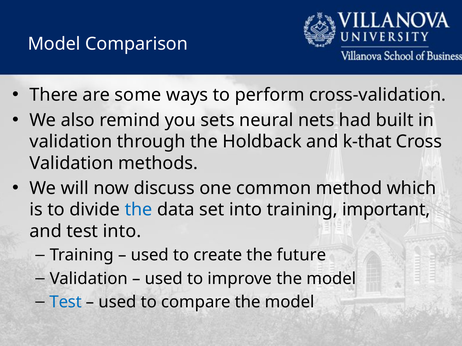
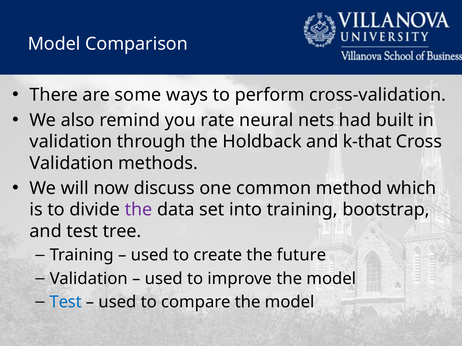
sets: sets -> rate
the at (139, 210) colour: blue -> purple
important: important -> bootstrap
test into: into -> tree
